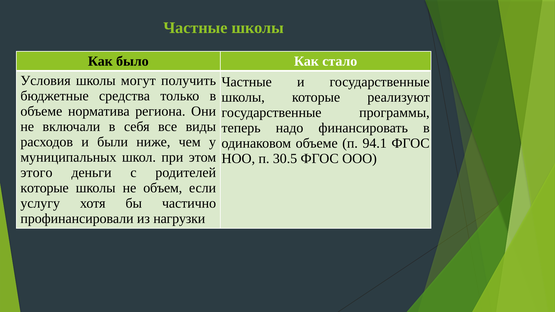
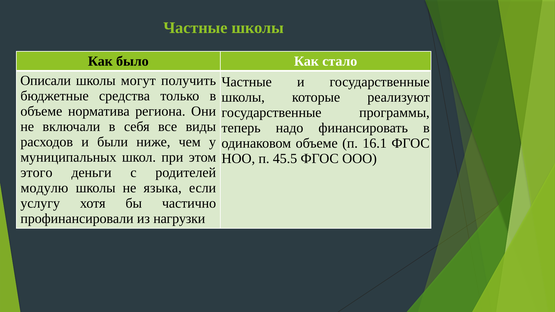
Условия: Условия -> Описали
94.1: 94.1 -> 16.1
30.5: 30.5 -> 45.5
которые at (45, 188): которые -> модулю
объем: объем -> языка
